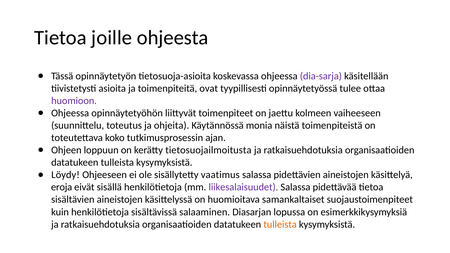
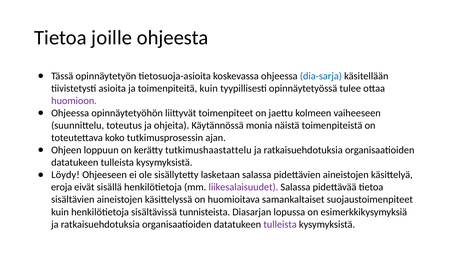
dia-sarja colour: purple -> blue
toimenpiteitä ovat: ovat -> kuin
tietosuojailmoitusta: tietosuojailmoitusta -> tutkimushaastattelu
vaatimus: vaatimus -> lasketaan
salaaminen: salaaminen -> tunnisteista
tulleista at (280, 224) colour: orange -> purple
